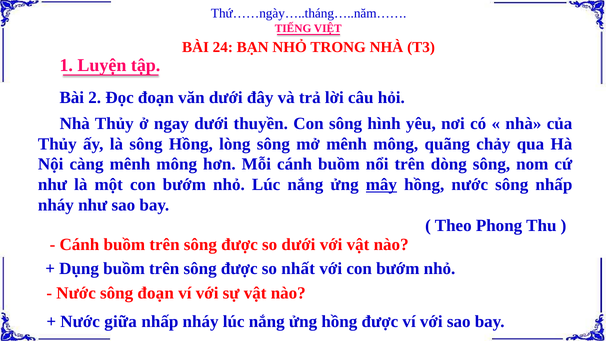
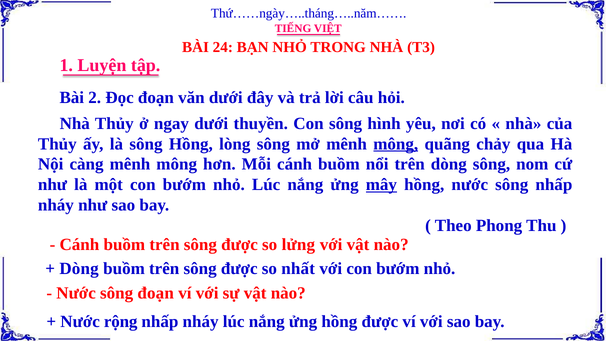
mông at (396, 144) underline: none -> present
so dưới: dưới -> lửng
Dụng at (79, 268): Dụng -> Dòng
giữa: giữa -> rộng
